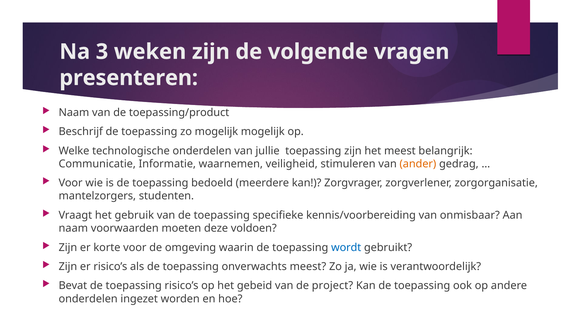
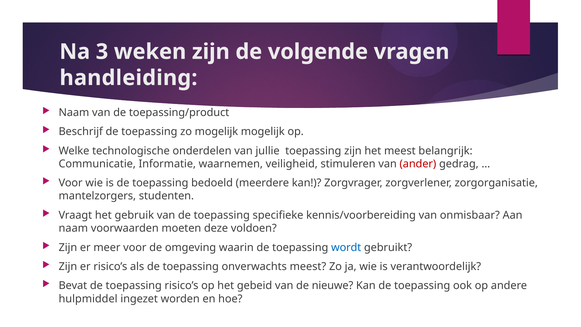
presenteren: presenteren -> handleiding
ander colour: orange -> red
korte: korte -> meer
project: project -> nieuwe
onderdelen at (88, 299): onderdelen -> hulpmiddel
